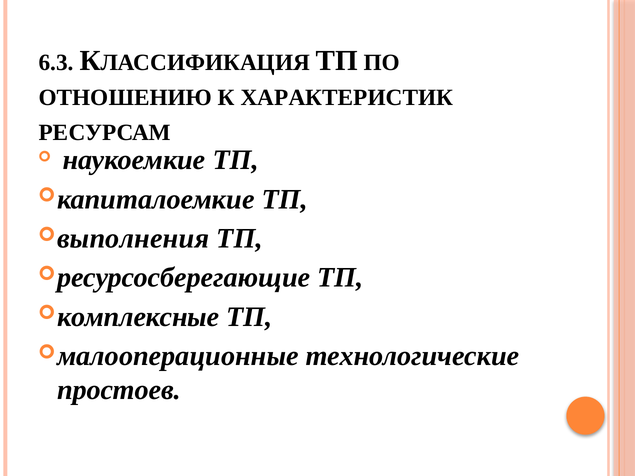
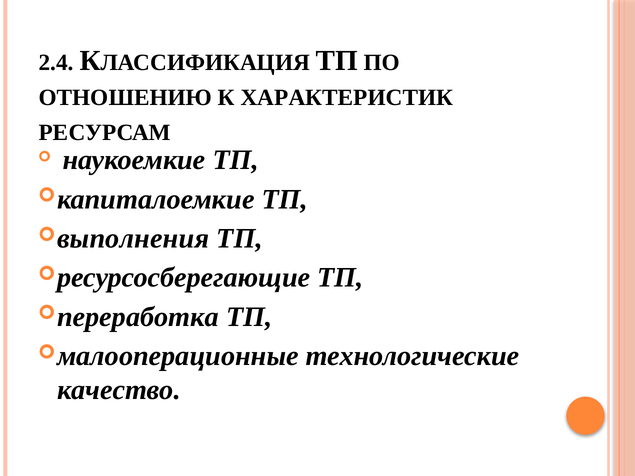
6.3: 6.3 -> 2.4
комплексные: комплексные -> переработка
простоев: простоев -> качество
